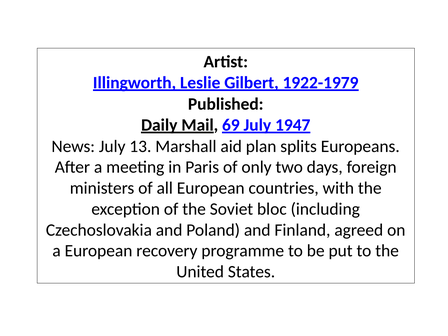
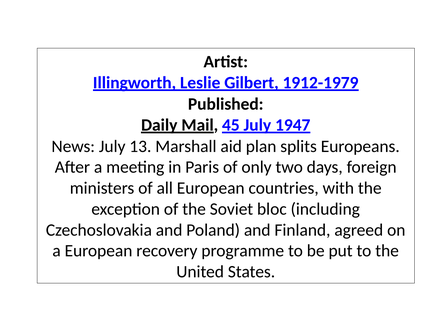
1922-1979: 1922-1979 -> 1912-1979
69: 69 -> 45
